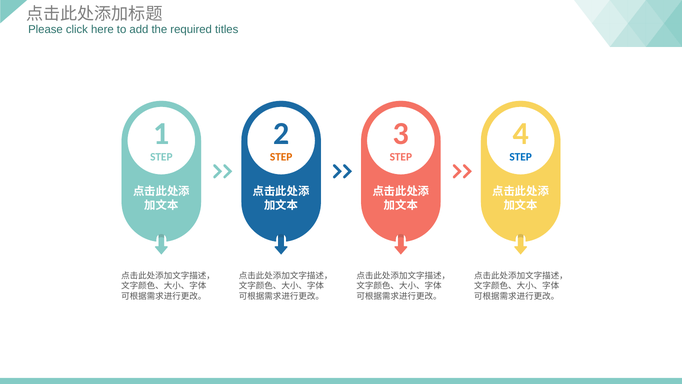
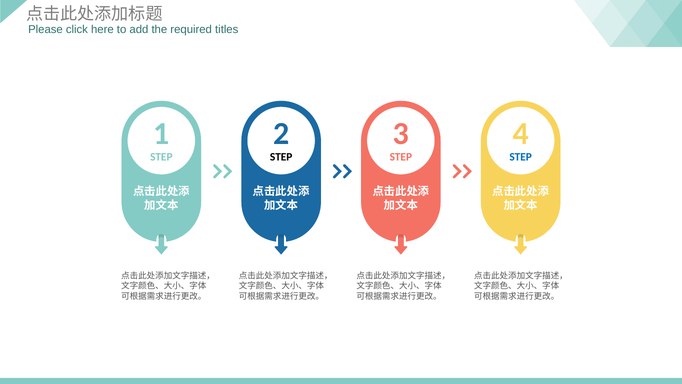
STEP at (281, 157) colour: orange -> black
